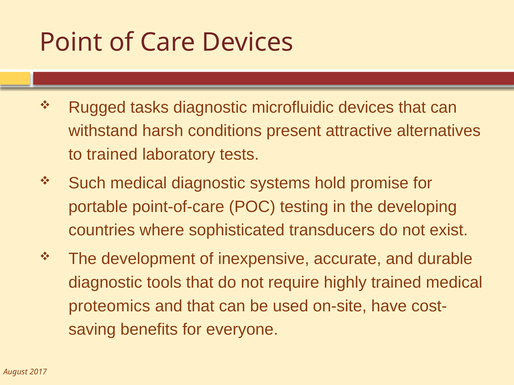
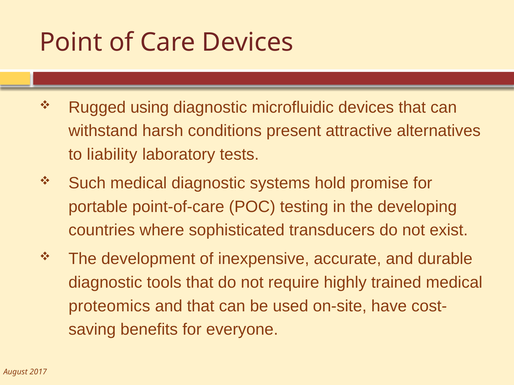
tasks: tasks -> using
to trained: trained -> liability
